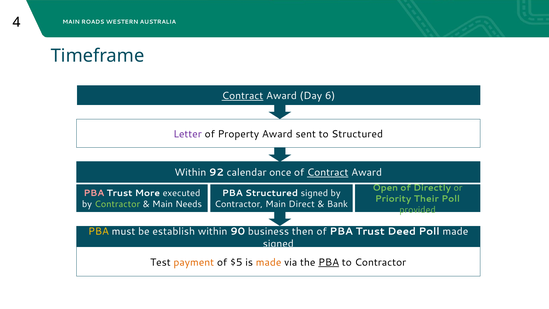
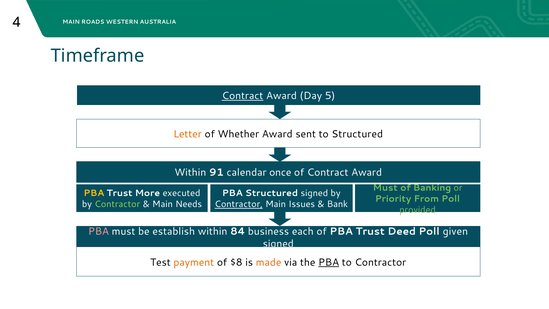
6: 6 -> 5
Letter colour: purple -> orange
Property: Property -> Whether
92: 92 -> 91
Contract at (328, 172) underline: present -> none
Open at (385, 188): Open -> Must
Directly: Directly -> Banking
PBA at (94, 193) colour: pink -> yellow
Their: Their -> From
Contractor at (239, 204) underline: none -> present
Direct: Direct -> Issues
PBA at (99, 231) colour: yellow -> pink
90: 90 -> 84
then: then -> each
Poll made: made -> given
$5: $5 -> $8
